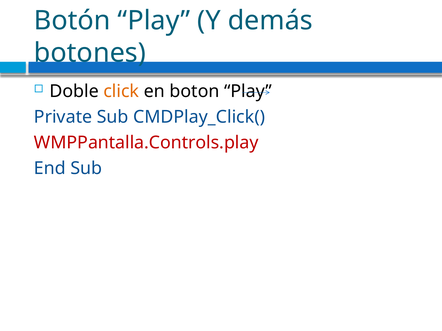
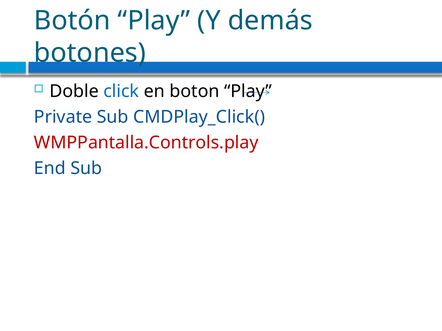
click colour: orange -> blue
